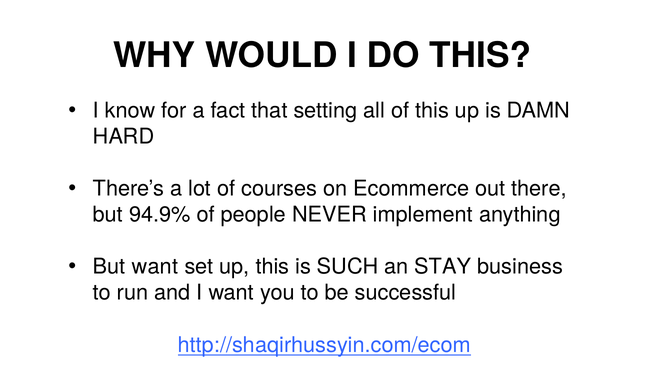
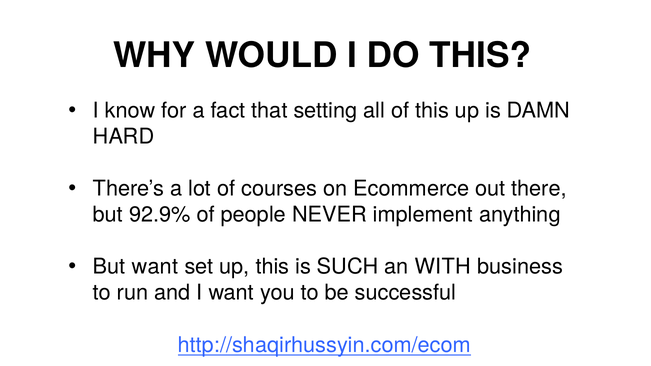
94.9%: 94.9% -> 92.9%
STAY: STAY -> WITH
